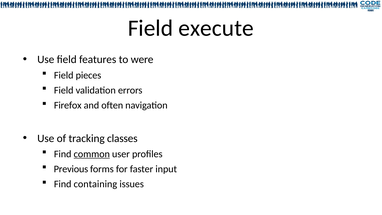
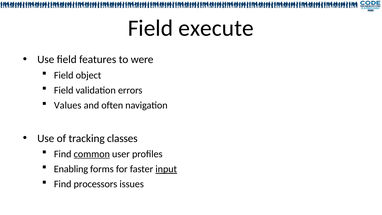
pieces: pieces -> object
Firefox: Firefox -> Values
Previous: Previous -> Enabling
input underline: none -> present
containing: containing -> processors
